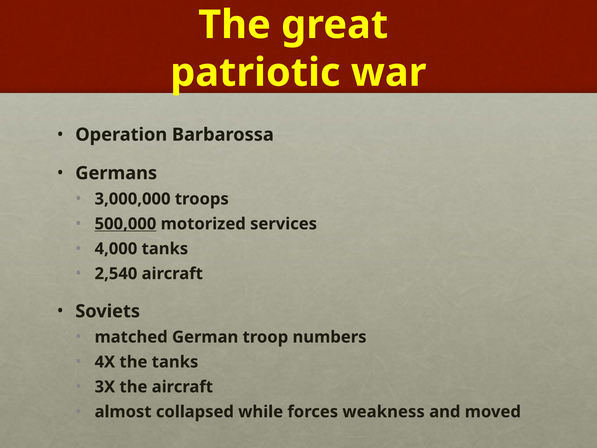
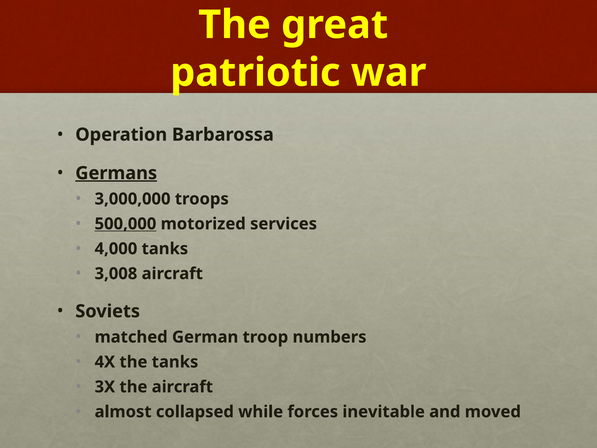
Germans underline: none -> present
2,540: 2,540 -> 3,008
weakness: weakness -> inevitable
